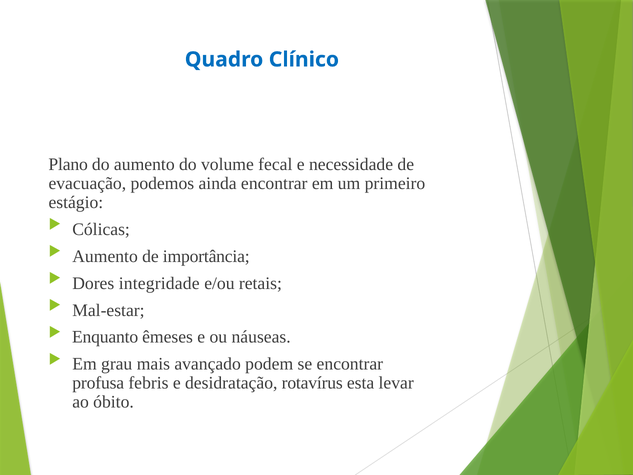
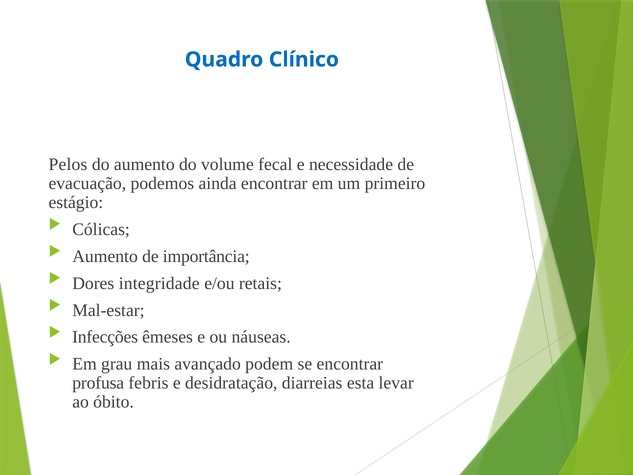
Plano: Plano -> Pelos
Enquanto: Enquanto -> Infecções
rotavírus: rotavírus -> diarreias
